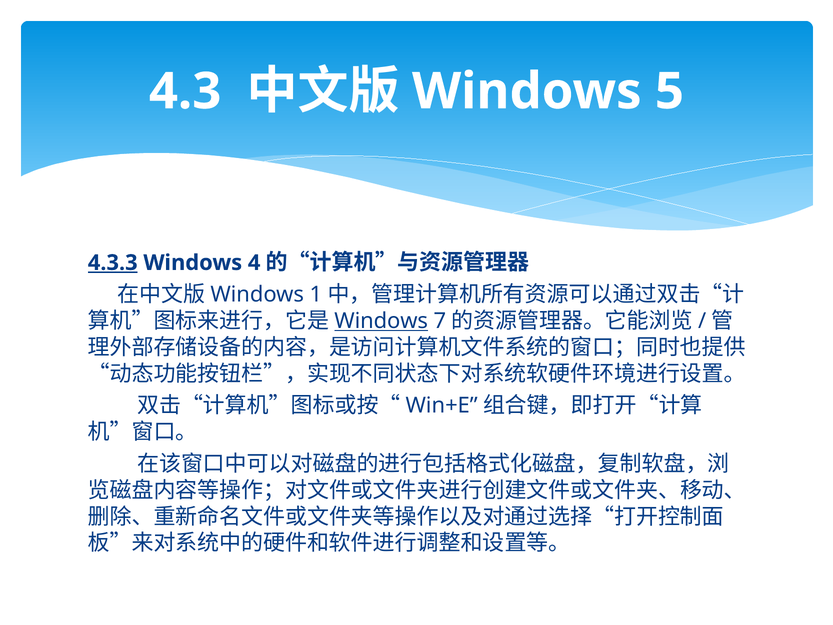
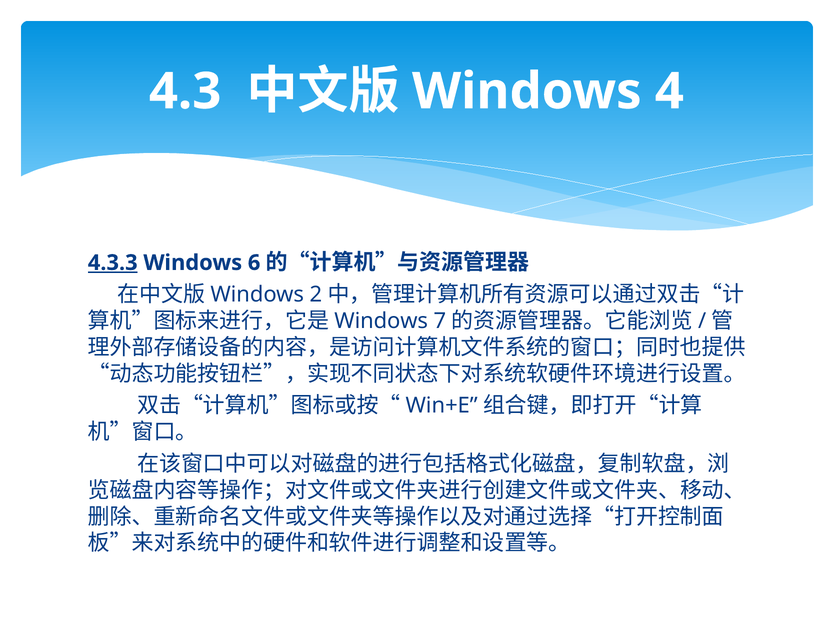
5: 5 -> 4
4: 4 -> 6
1: 1 -> 2
Windows at (381, 321) underline: present -> none
